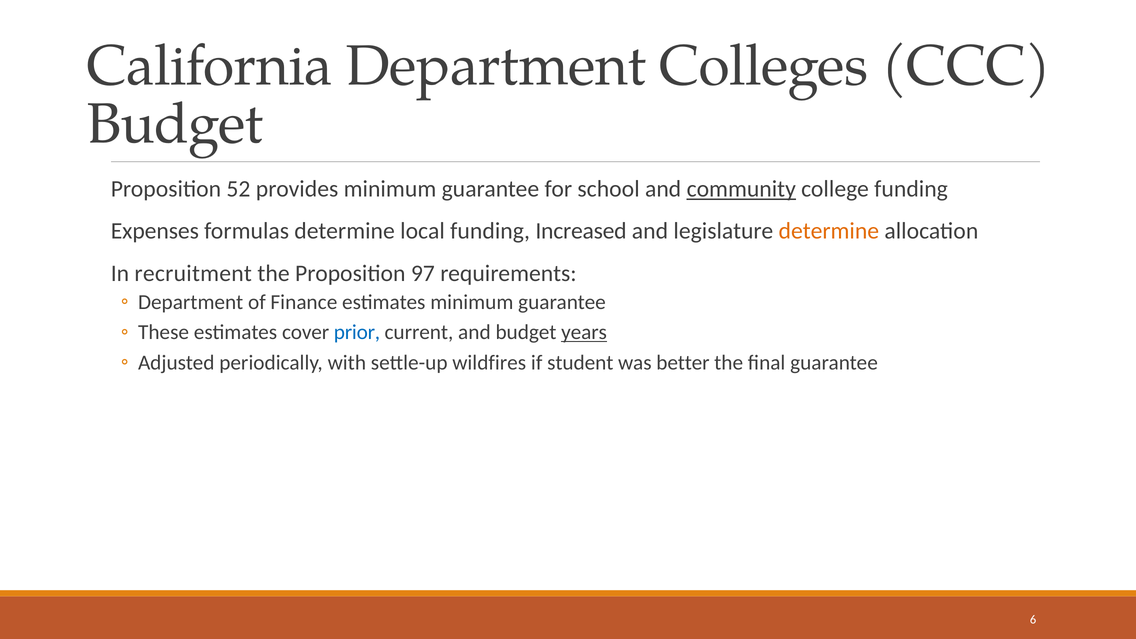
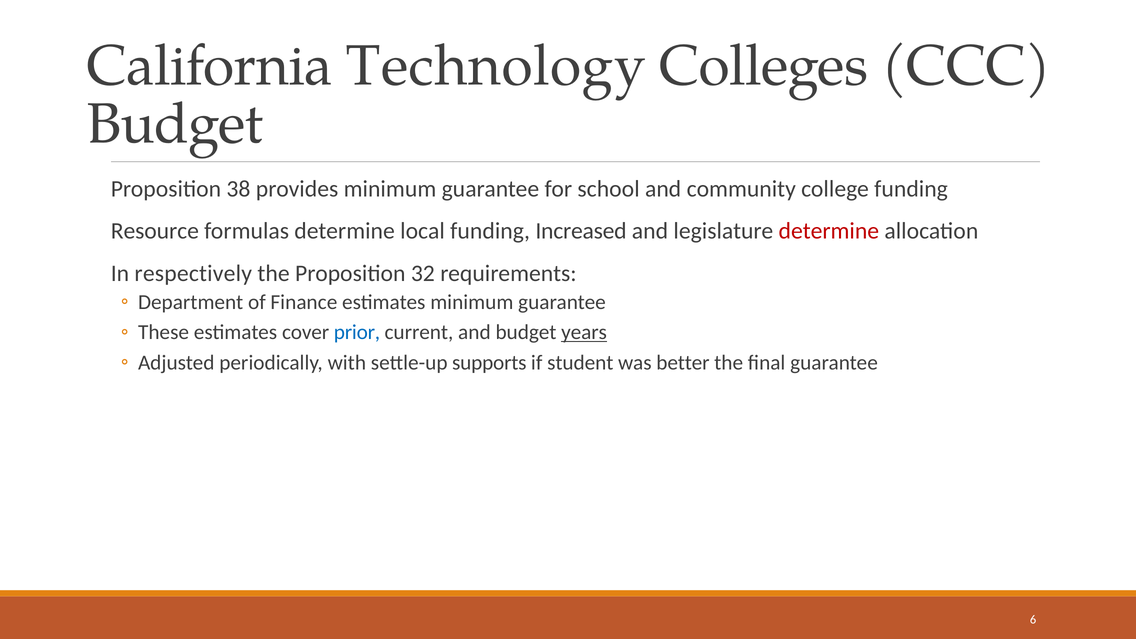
California Department: Department -> Technology
52: 52 -> 38
community underline: present -> none
Expenses: Expenses -> Resource
determine at (829, 231) colour: orange -> red
recruitment: recruitment -> respectively
97: 97 -> 32
wildfires: wildfires -> supports
